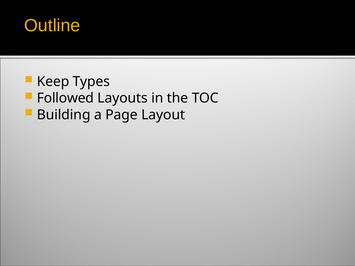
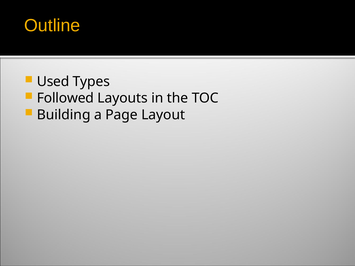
Keep: Keep -> Used
